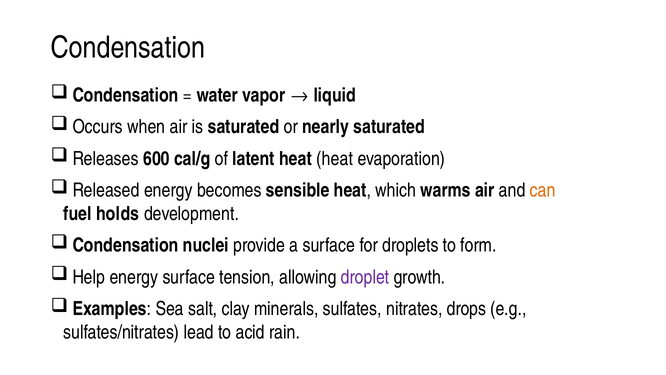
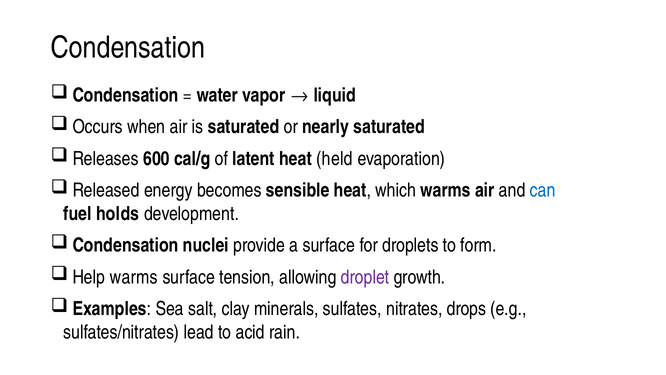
heat heat: heat -> held
can colour: orange -> blue
Help energy: energy -> warms
